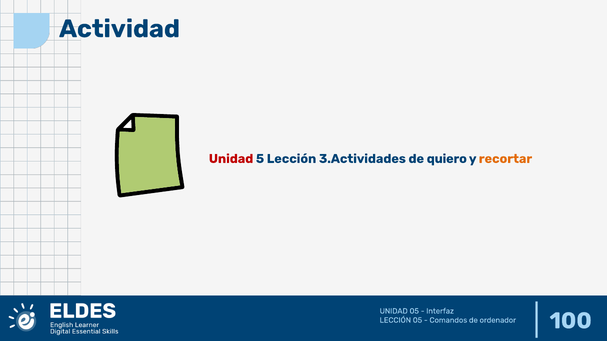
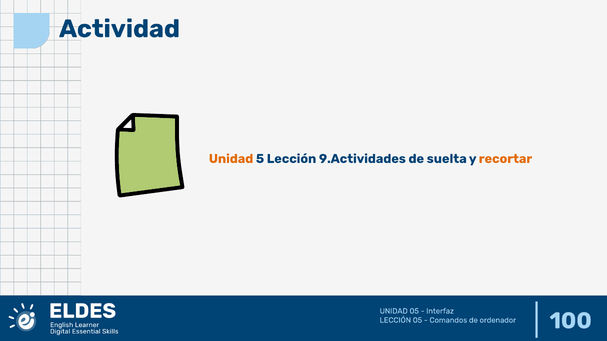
Unidad at (231, 159) colour: red -> orange
3.Actividades: 3.Actividades -> 9.Actividades
quiero: quiero -> suelta
